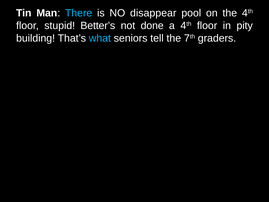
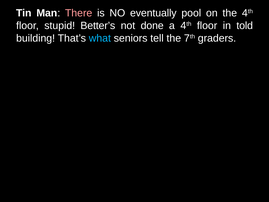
There colour: light blue -> pink
disappear: disappear -> eventually
pity: pity -> told
